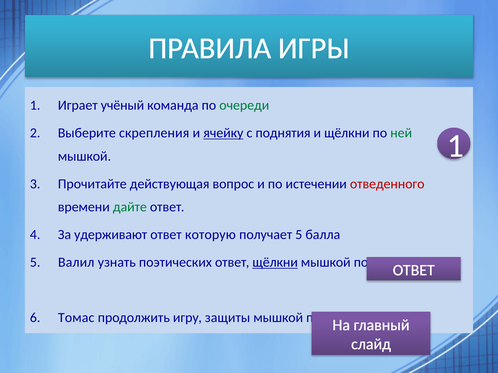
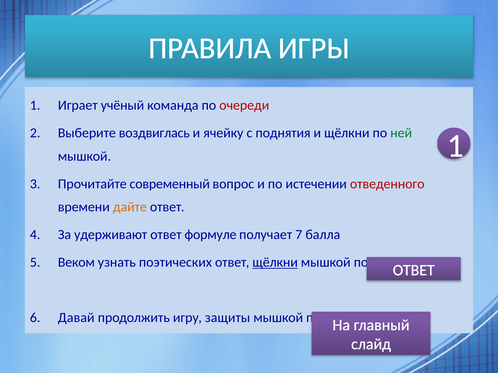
очереди colour: green -> red
скрепления: скрепления -> воздвиглась
ячейку underline: present -> none
действующая: действующая -> современный
дайте colour: green -> orange
которую: которую -> формуле
получает 5: 5 -> 7
Валил: Валил -> Веком
Томас: Томас -> Давай
